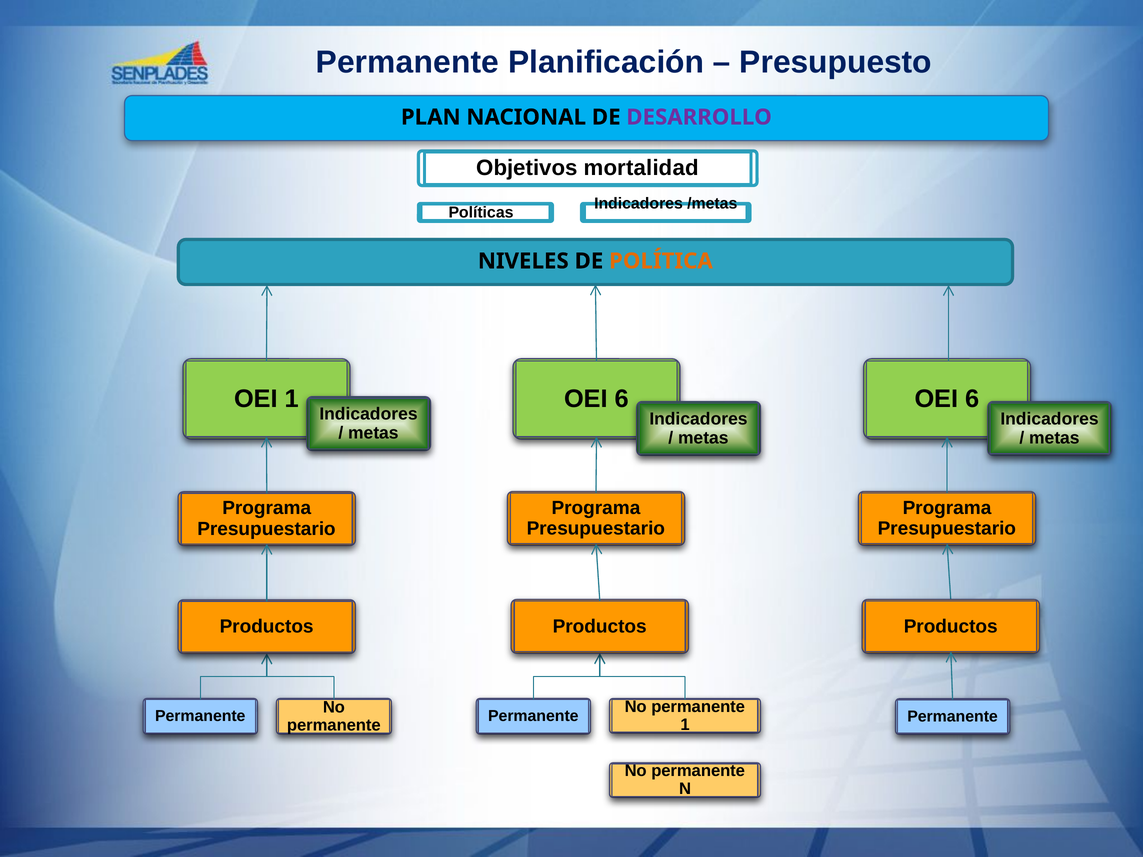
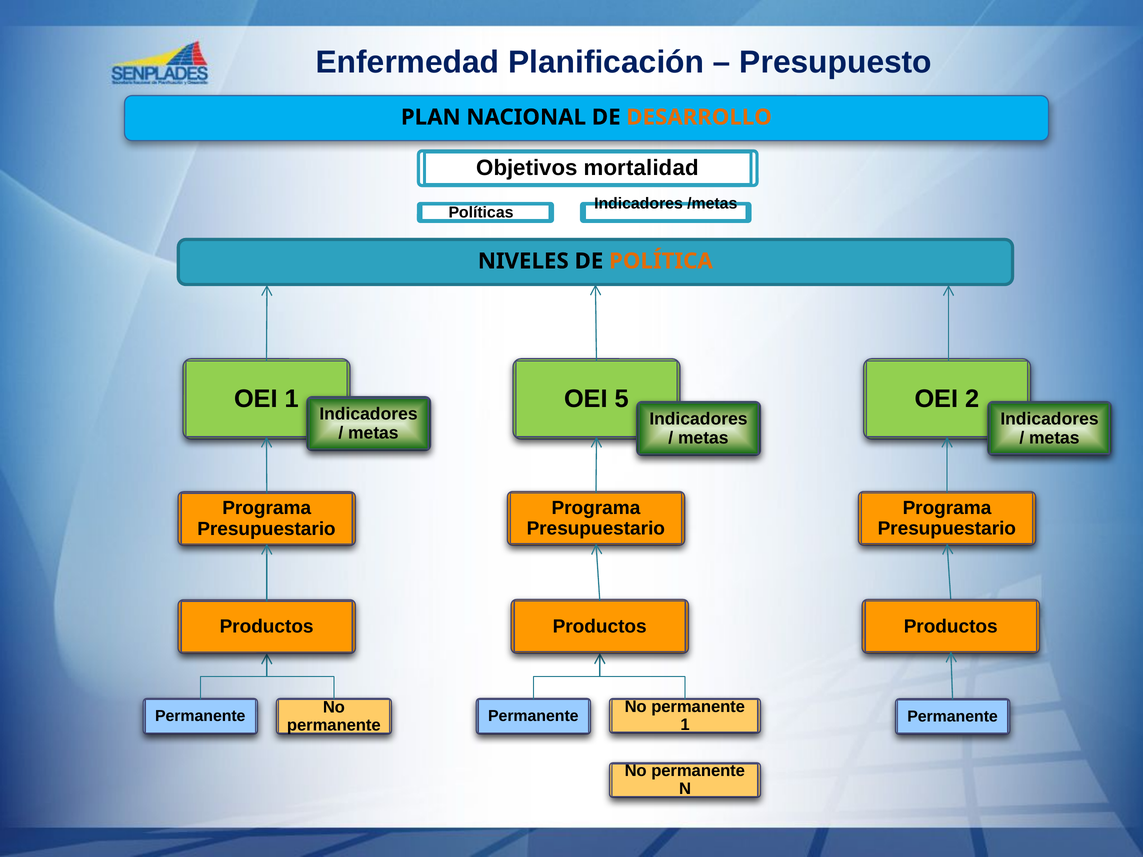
Permanente at (407, 62): Permanente -> Enfermedad
DESARROLLO colour: purple -> orange
1 OEI 6: 6 -> 5
6 at (972, 399): 6 -> 2
